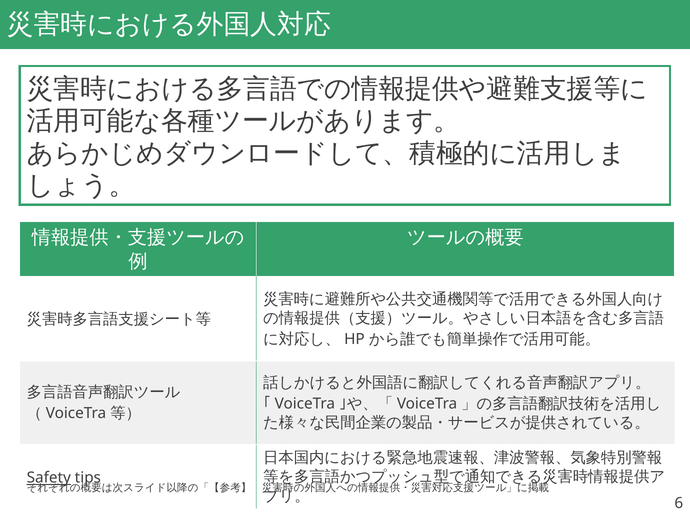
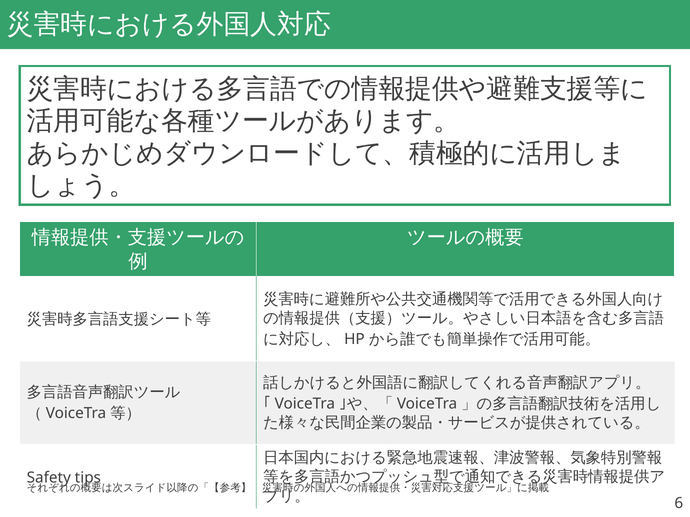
Safety underline: present -> none
